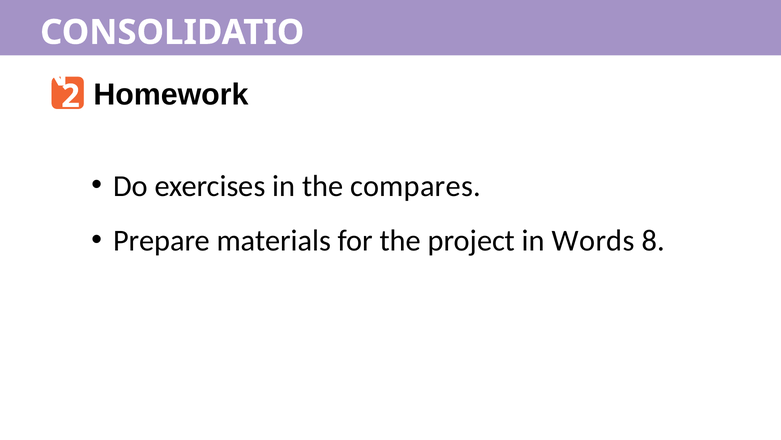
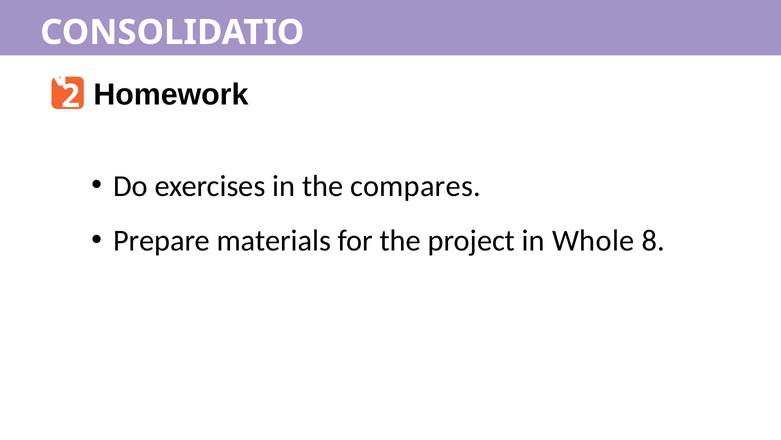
Words: Words -> Whole
